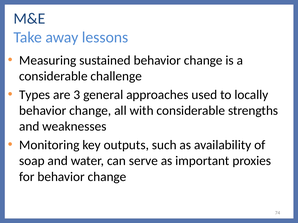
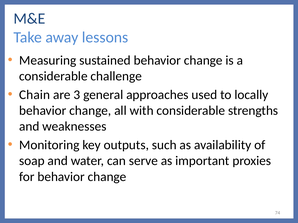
Types: Types -> Chain
